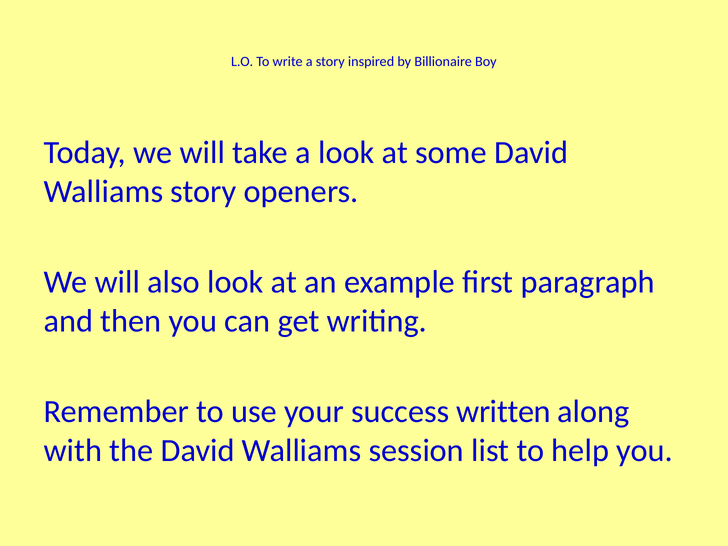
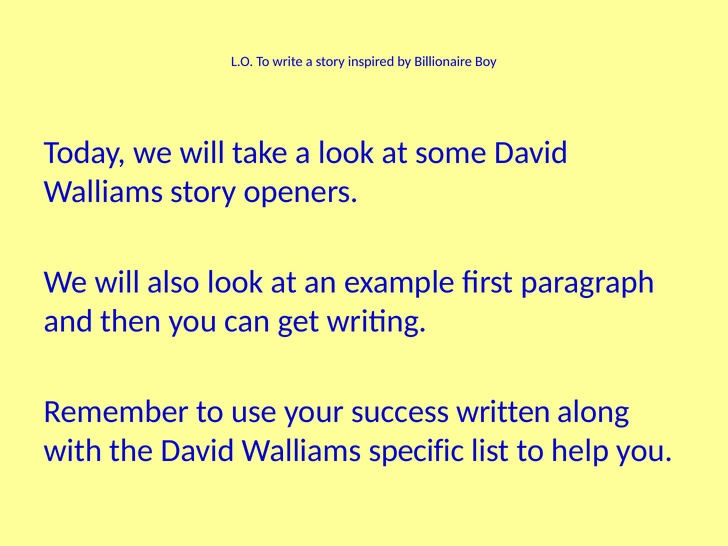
session: session -> specific
